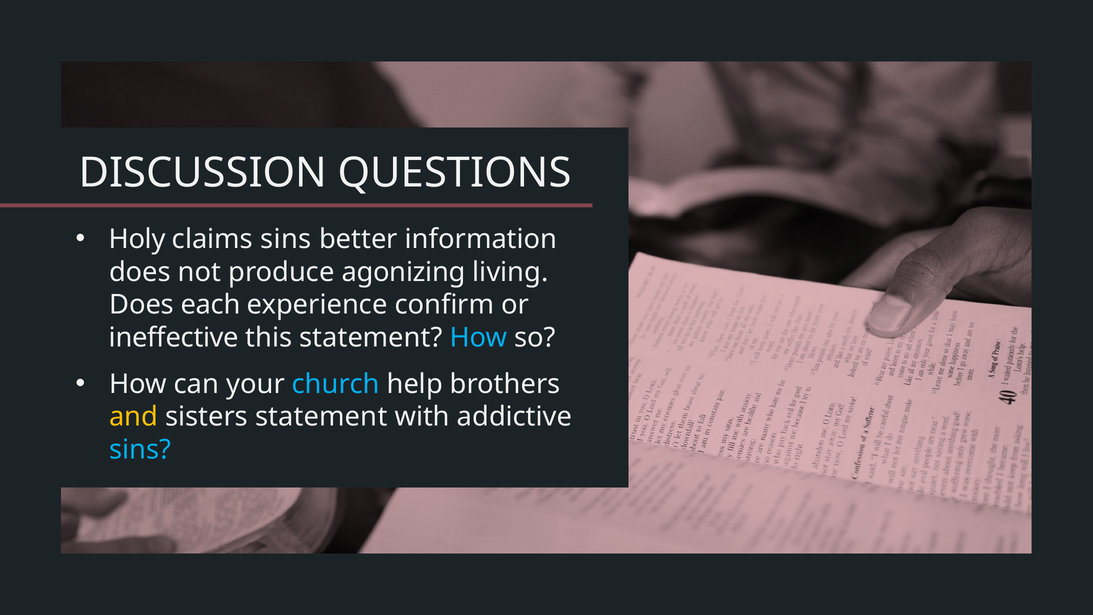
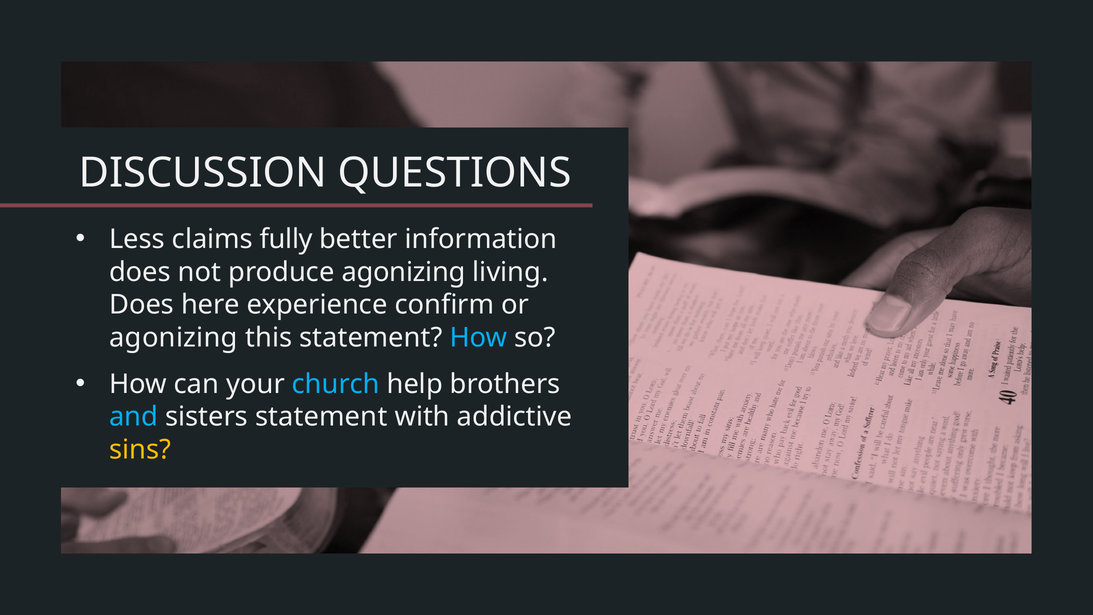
Holy: Holy -> Less
claims sins: sins -> fully
each: each -> here
ineffective at (174, 338): ineffective -> agonizing
and colour: yellow -> light blue
sins at (140, 450) colour: light blue -> yellow
